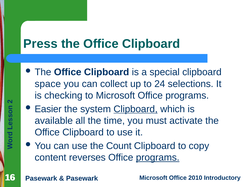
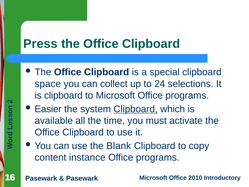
is checking: checking -> clipboard
Count: Count -> Blank
reverses: reverses -> instance
programs at (158, 157) underline: present -> none
